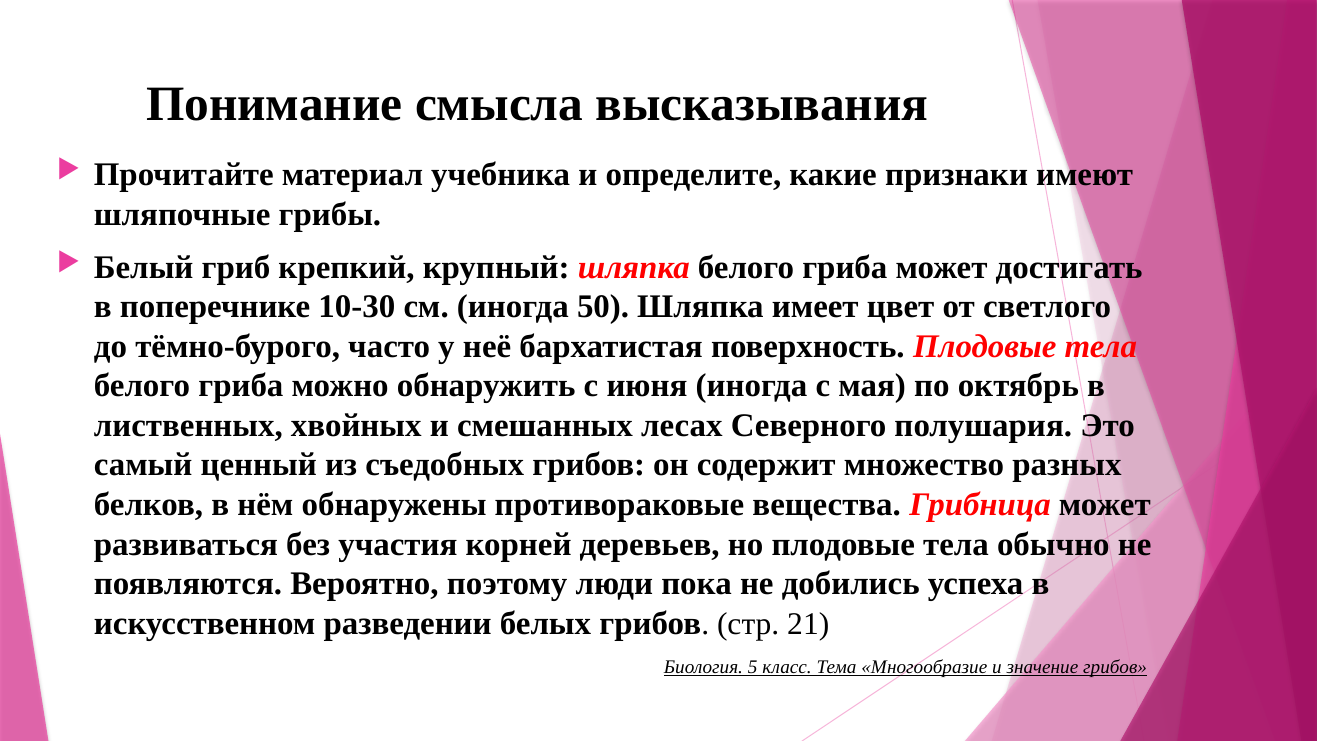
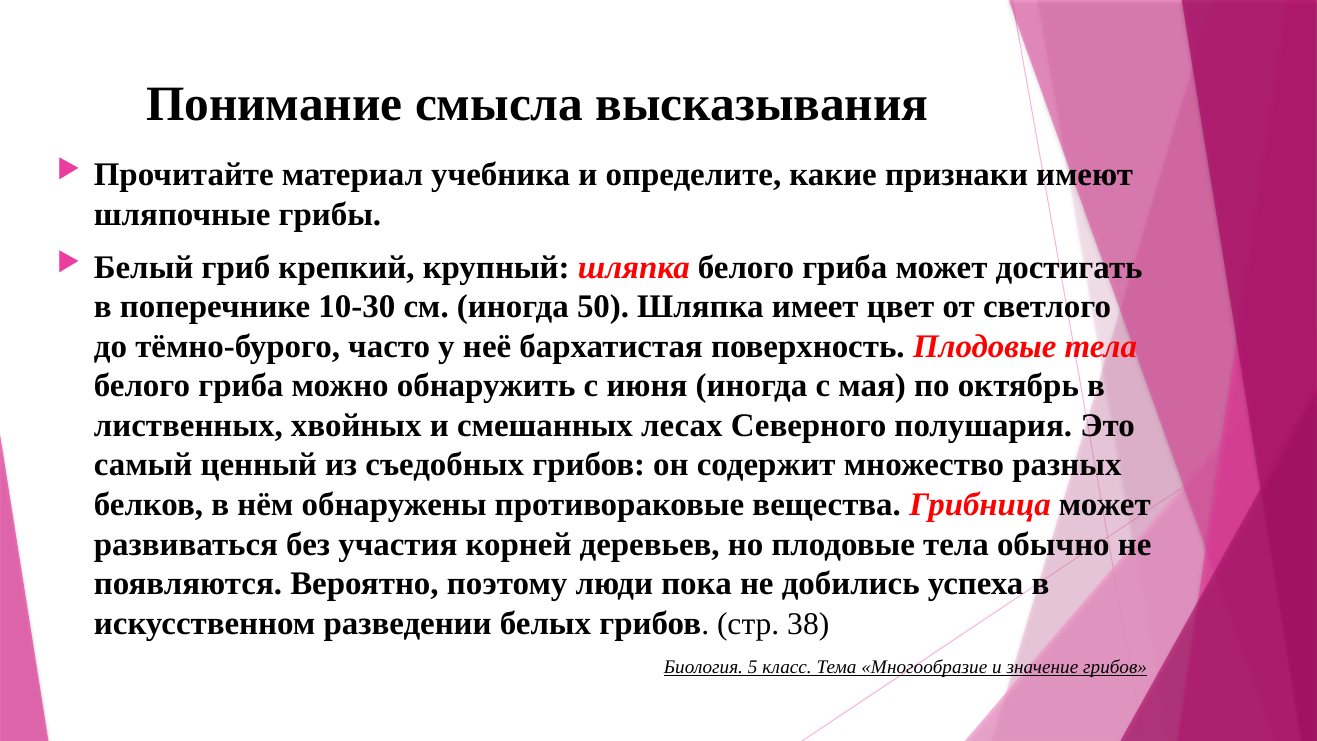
21: 21 -> 38
